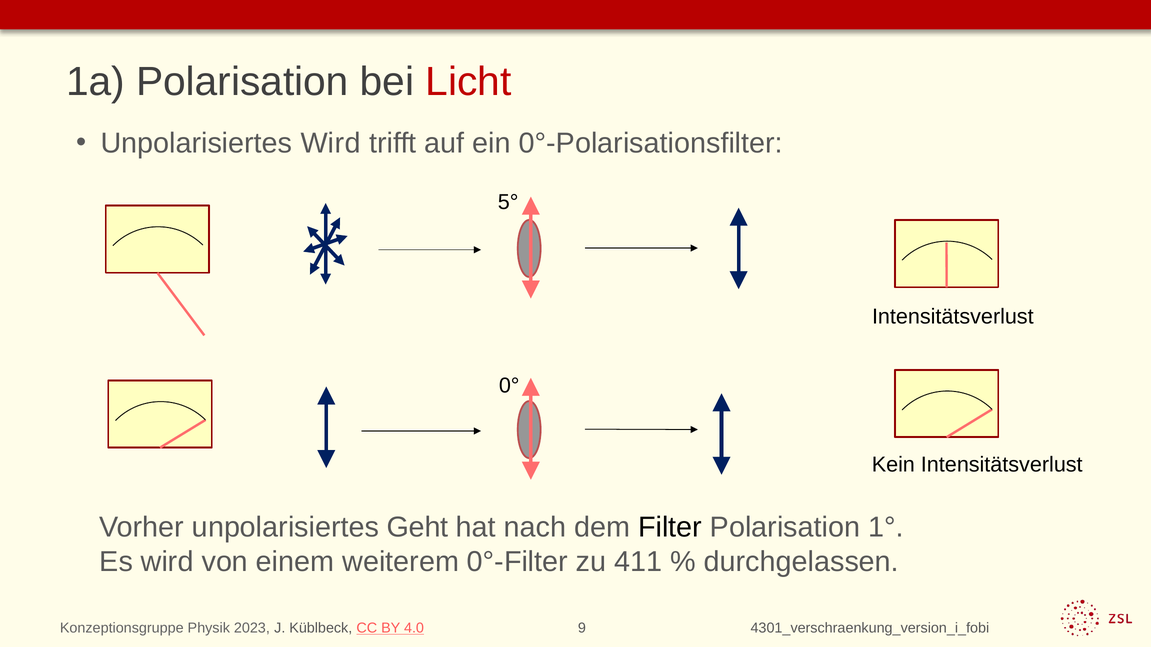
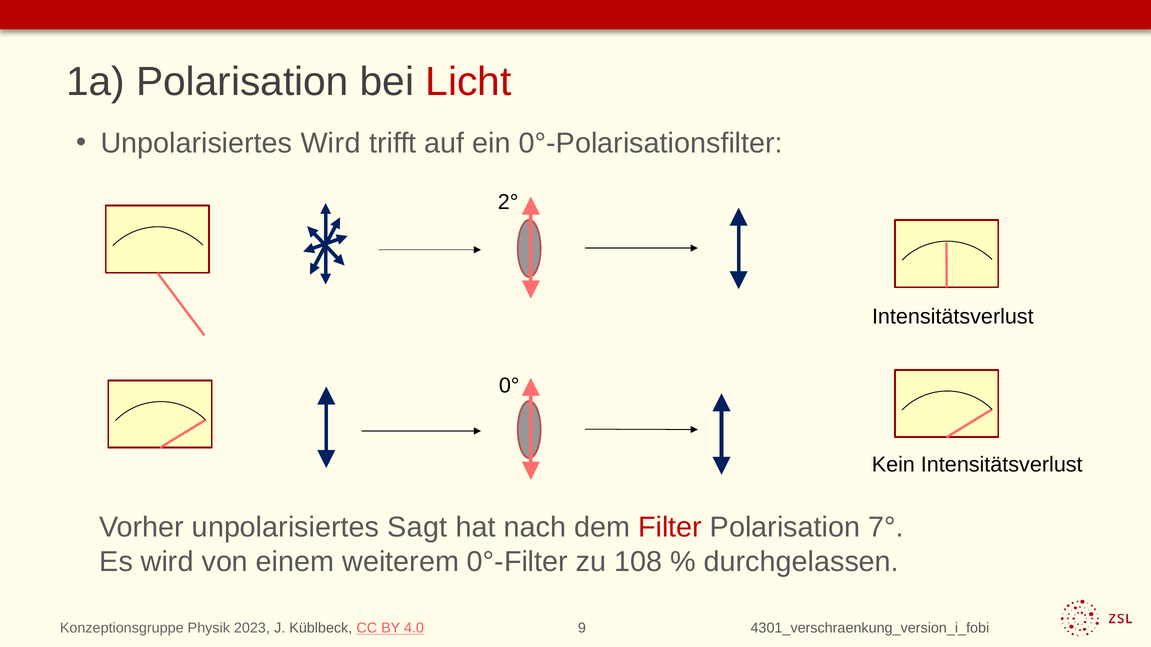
5°: 5° -> 2°
Geht: Geht -> Sagt
Filter colour: black -> red
1°: 1° -> 7°
411: 411 -> 108
